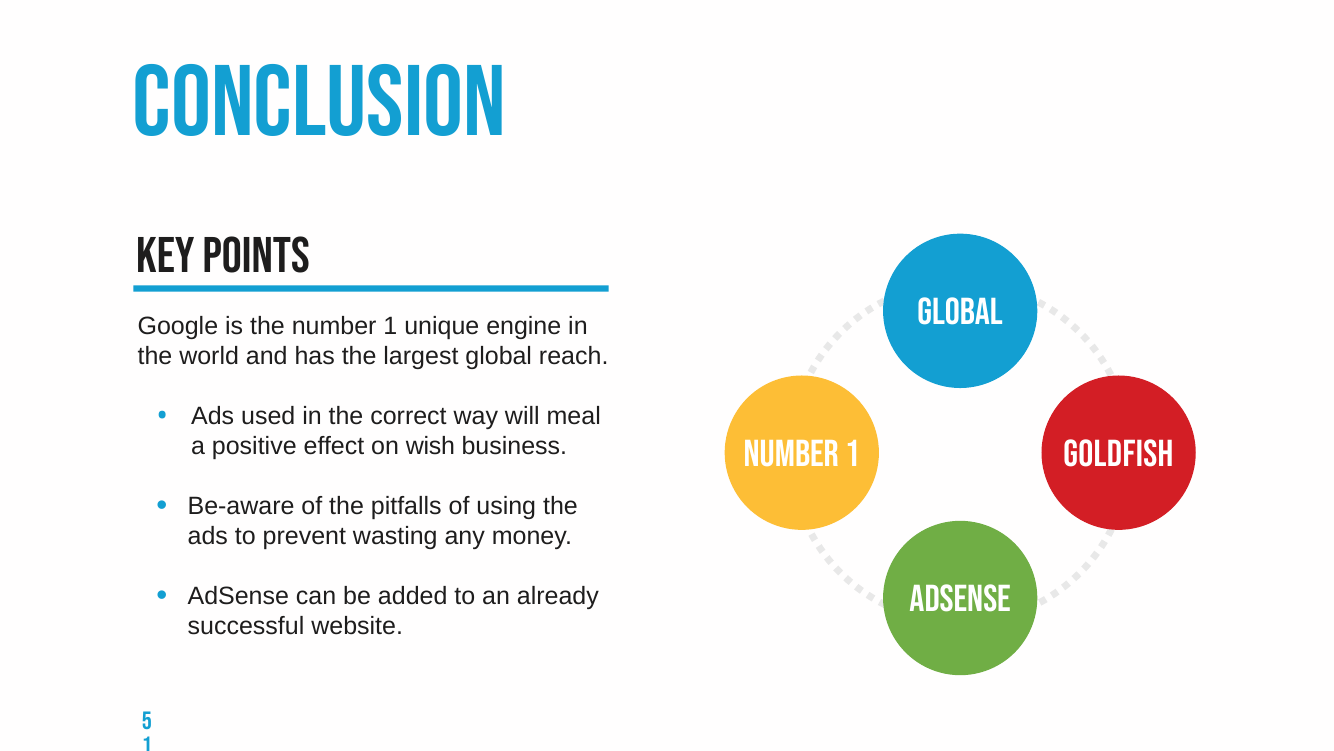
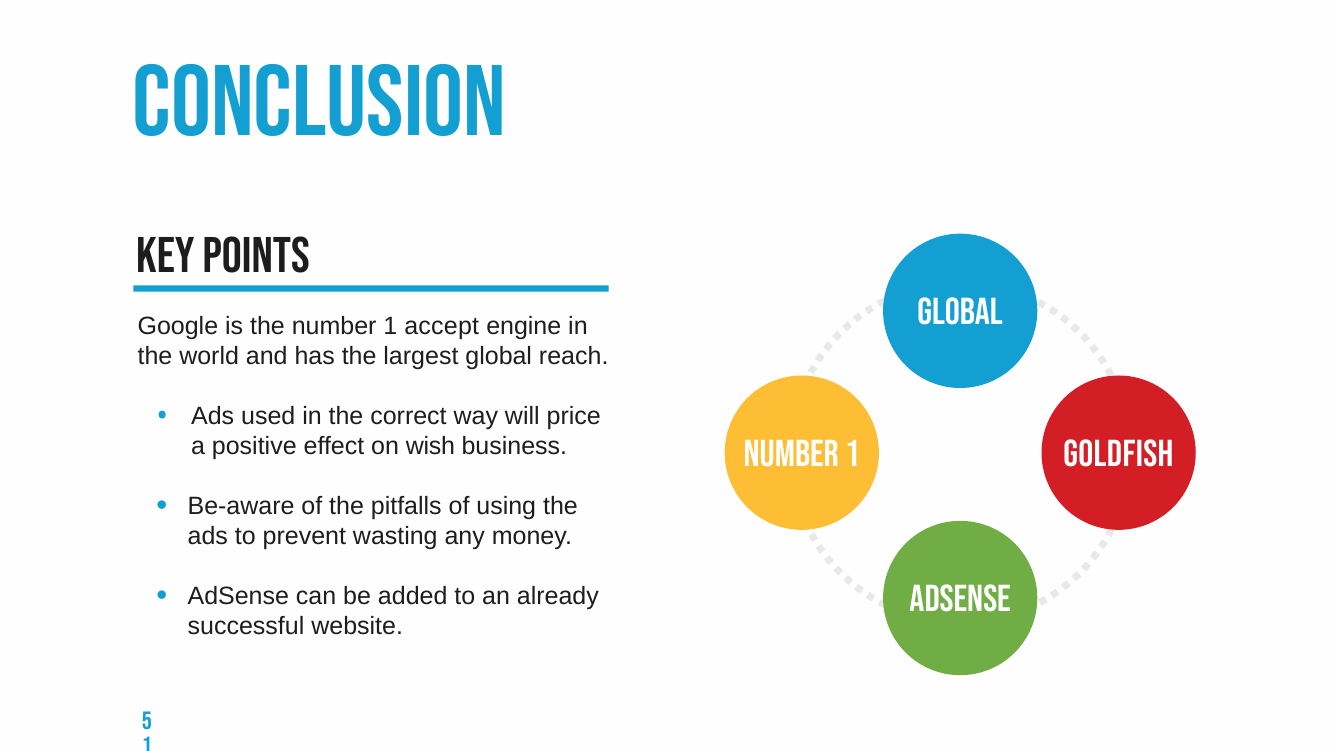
unique: unique -> accept
meal: meal -> price
